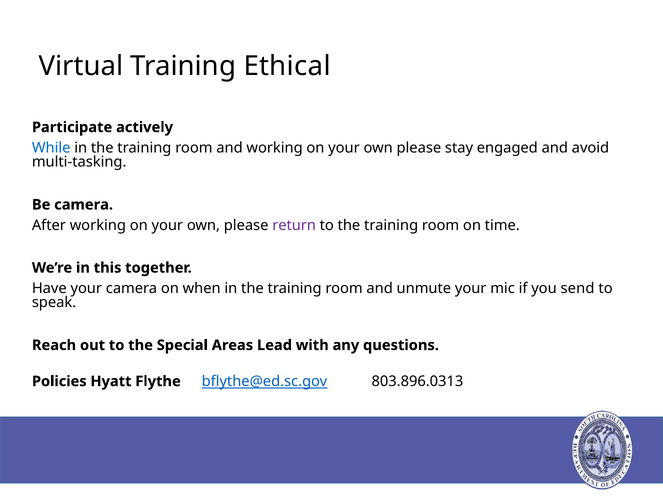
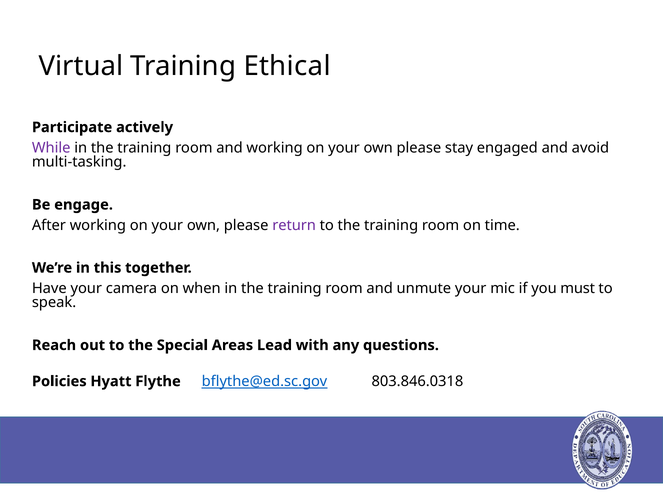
While colour: blue -> purple
Be camera: camera -> engage
send: send -> must
803.896.0313: 803.896.0313 -> 803.846.0318
